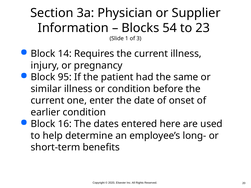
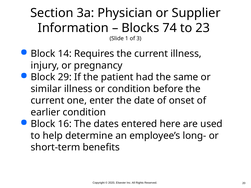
54: 54 -> 74
95: 95 -> 29
